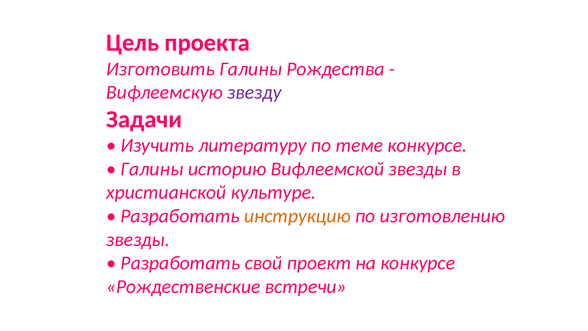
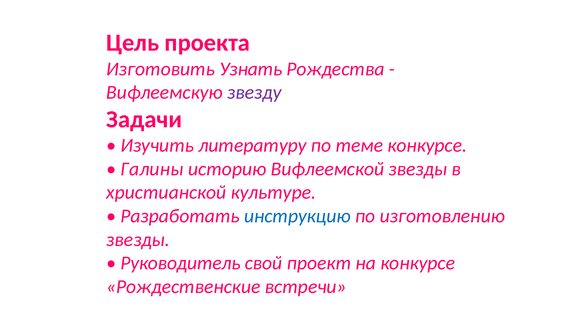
Изготовить Галины: Галины -> Узнать
инструкцию colour: orange -> blue
Разработать at (180, 263): Разработать -> Руководитель
